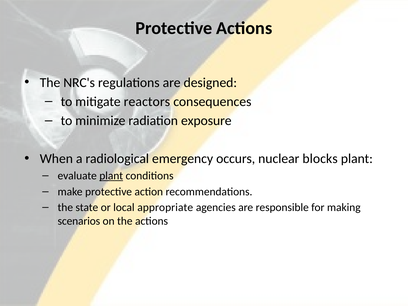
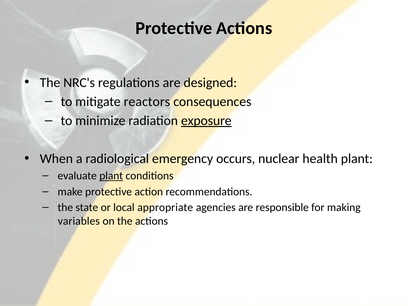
exposure underline: none -> present
blocks: blocks -> health
scenarios: scenarios -> variables
